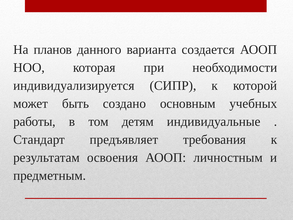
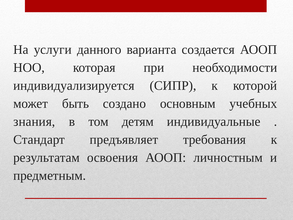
планов: планов -> услуги
работы: работы -> знания
